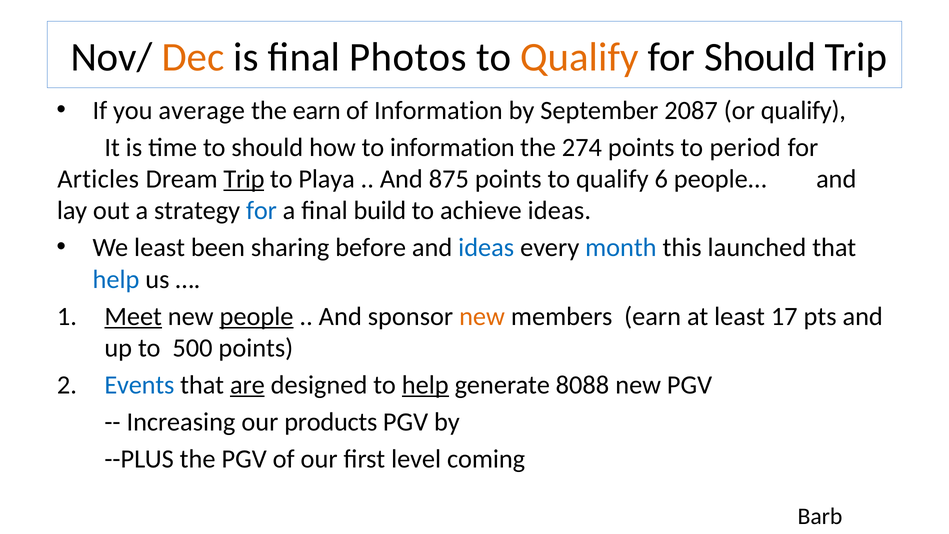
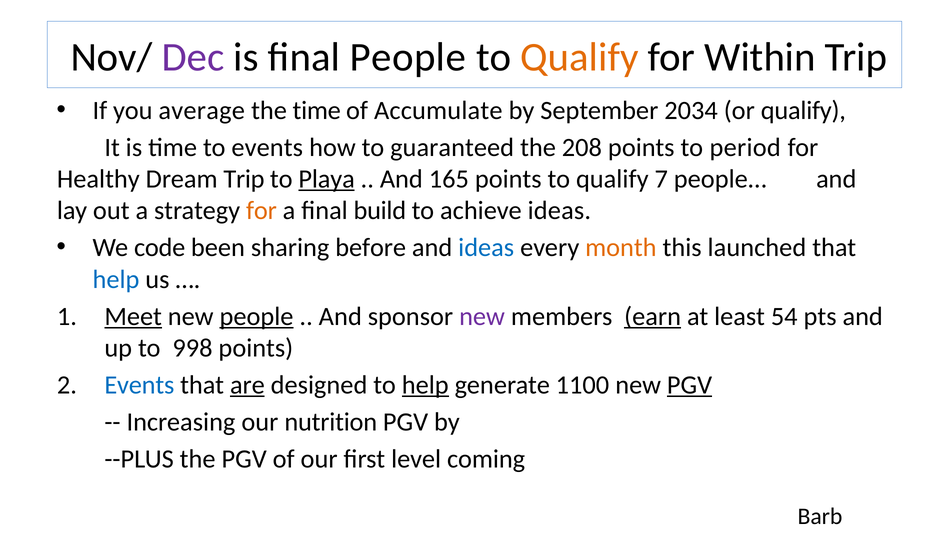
Dec colour: orange -> purple
final Photos: Photos -> People
for Should: Should -> Within
the earn: earn -> time
of Information: Information -> Accumulate
2087: 2087 -> 2034
to should: should -> events
to information: information -> guaranteed
274: 274 -> 208
Articles: Articles -> Healthy
Trip at (244, 179) underline: present -> none
Playa underline: none -> present
875: 875 -> 165
6: 6 -> 7
for at (261, 211) colour: blue -> orange
We least: least -> code
month colour: blue -> orange
new at (482, 316) colour: orange -> purple
earn at (653, 316) underline: none -> present
17: 17 -> 54
500: 500 -> 998
8088: 8088 -> 1100
PGV at (690, 385) underline: none -> present
products: products -> nutrition
